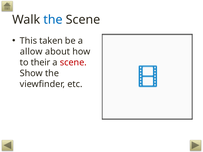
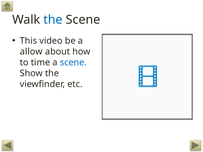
taken: taken -> video
their: their -> time
scene at (73, 63) colour: red -> blue
